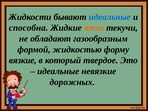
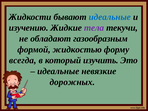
способна: способна -> изучению
тела colour: orange -> purple
вязкие: вязкие -> всегда
твердое: твердое -> изучить
